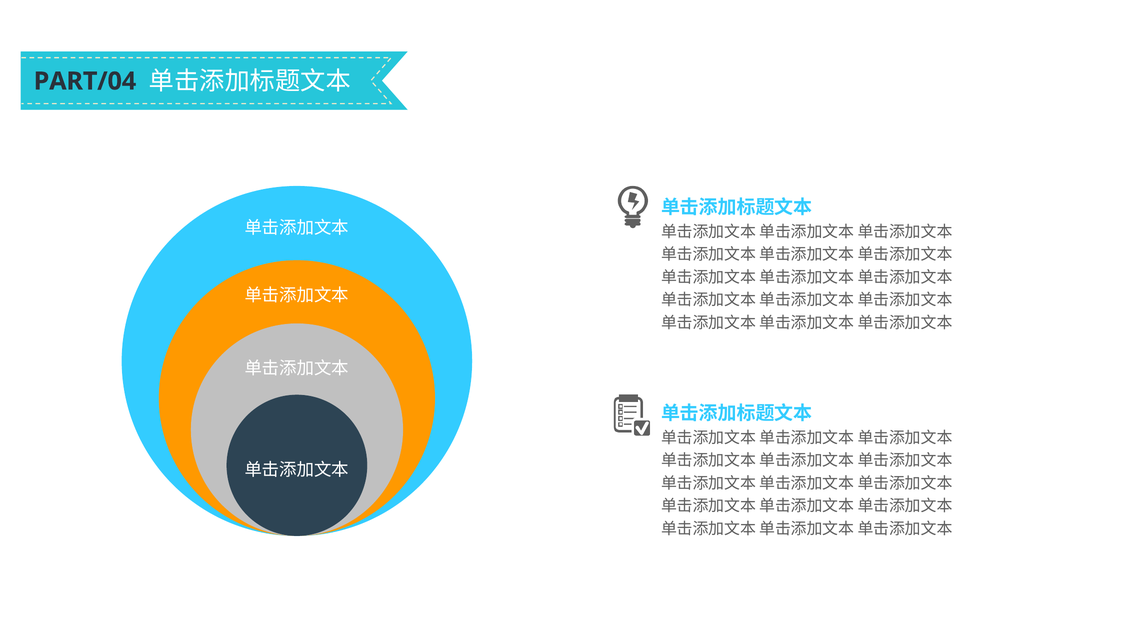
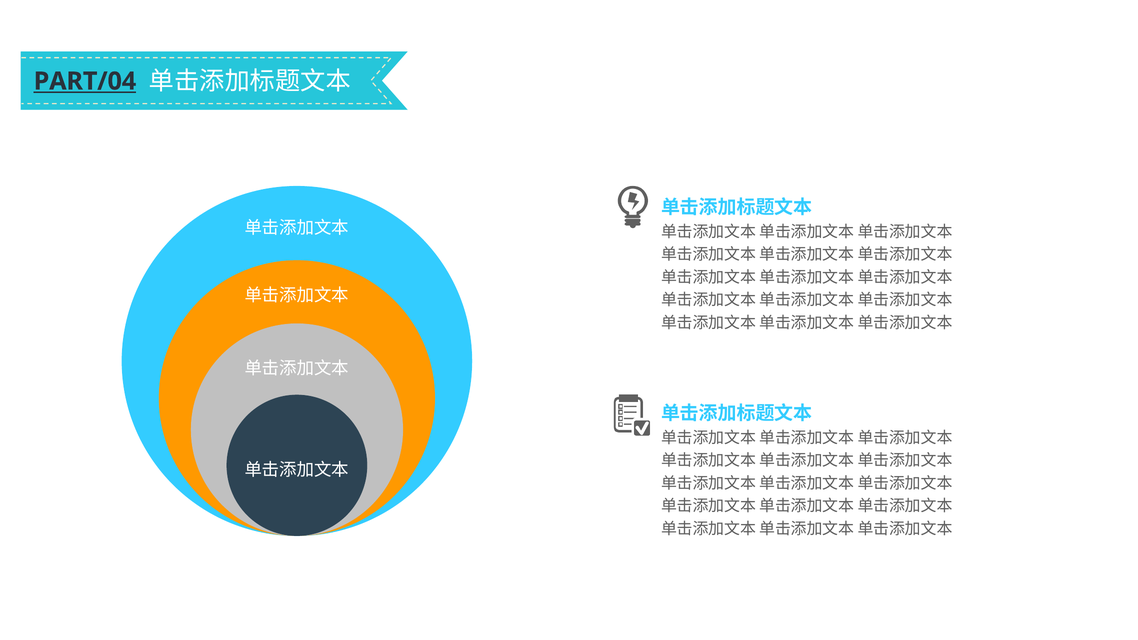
PART/04 underline: none -> present
